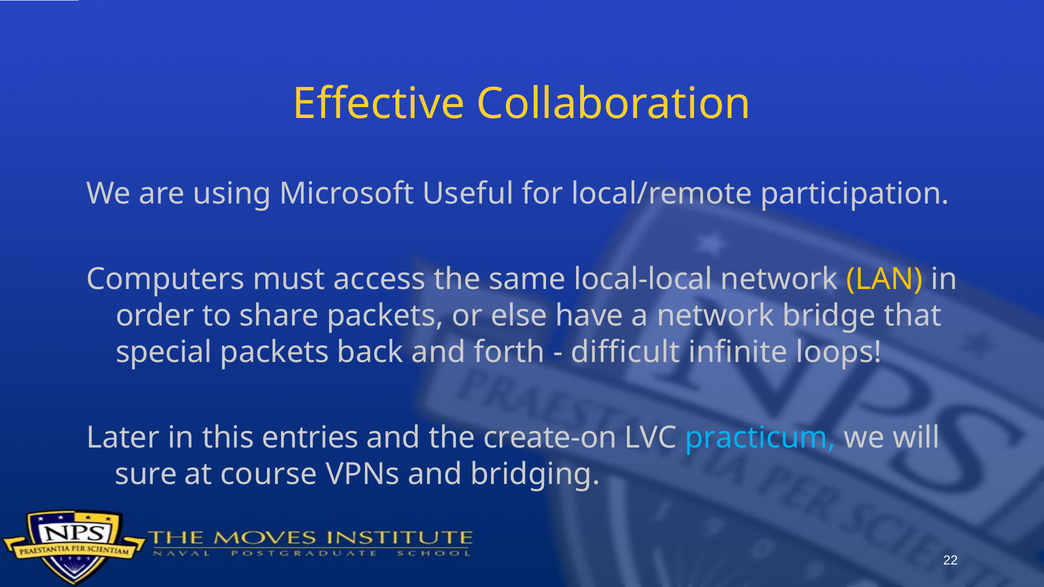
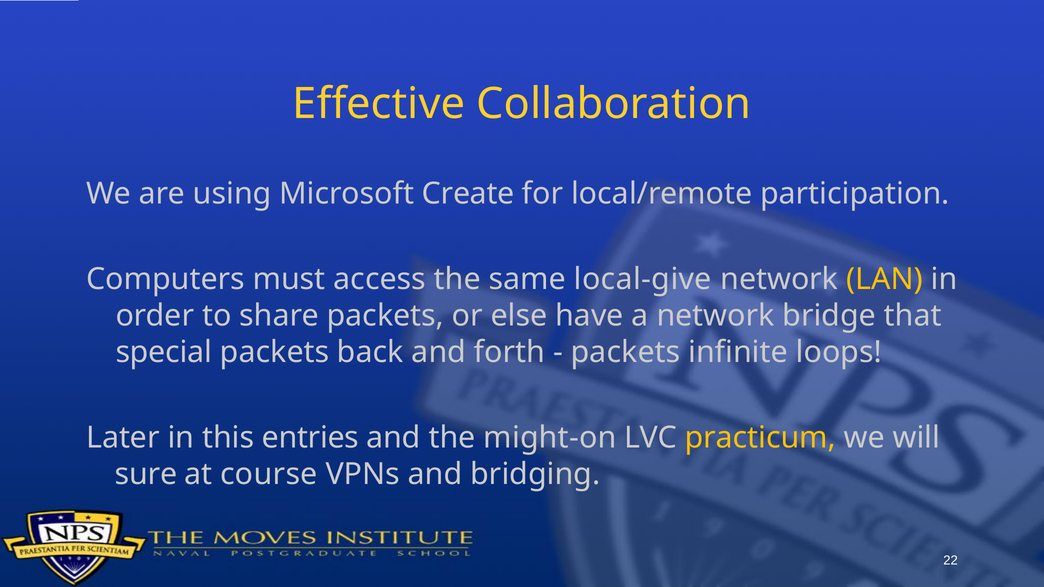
Useful: Useful -> Create
local-local: local-local -> local-give
difficult at (625, 352): difficult -> packets
create-on: create-on -> might-on
practicum colour: light blue -> yellow
